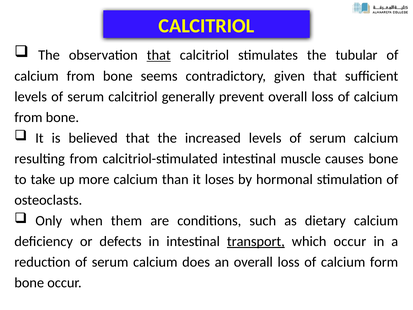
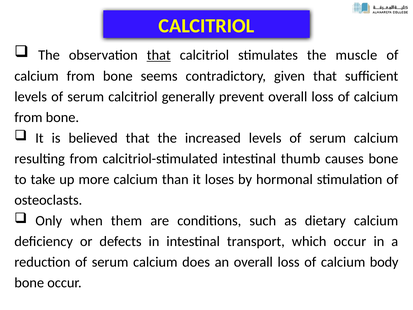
tubular: tubular -> muscle
muscle: muscle -> thumb
transport underline: present -> none
form: form -> body
